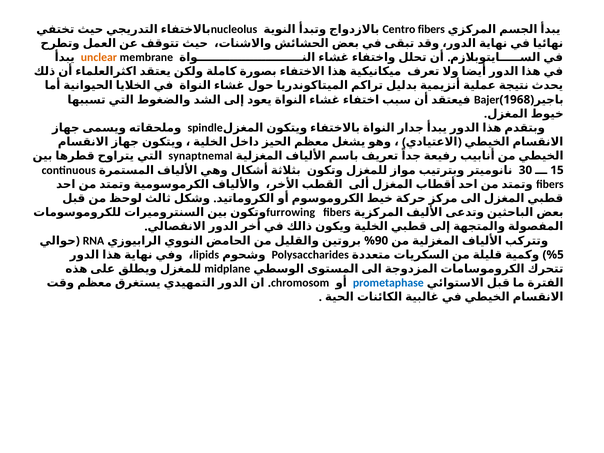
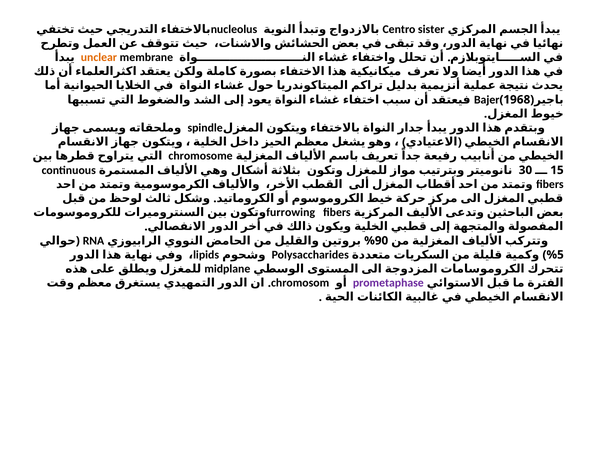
Centro fibers: fibers -> sister
synaptnemal: synaptnemal -> chromosome
prometaphase colour: blue -> purple
